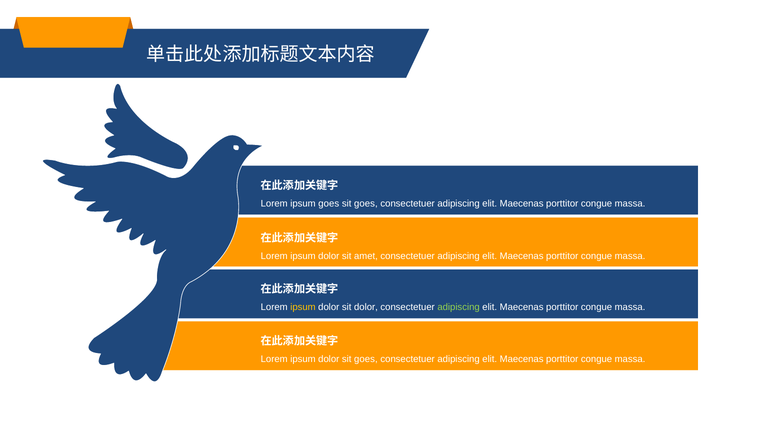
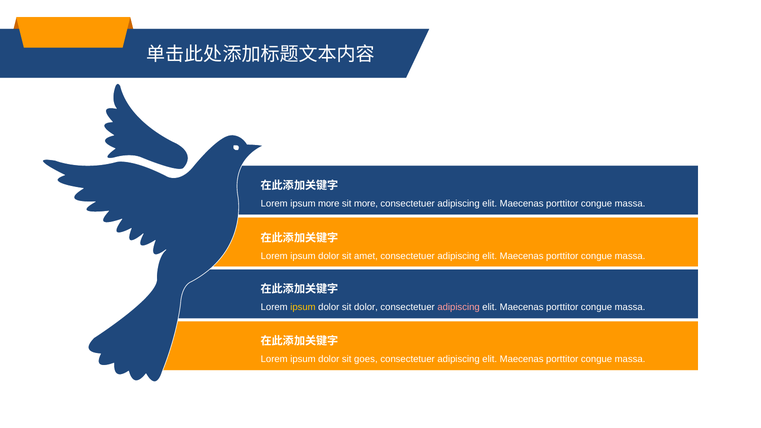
ipsum goes: goes -> more
goes at (366, 203): goes -> more
adipiscing at (459, 307) colour: light green -> pink
